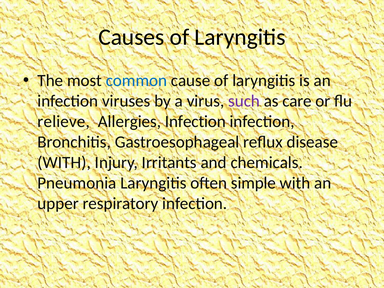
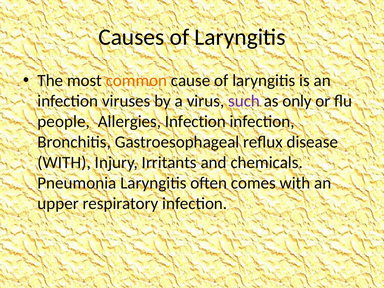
common colour: blue -> orange
care: care -> only
relieve: relieve -> people
simple: simple -> comes
